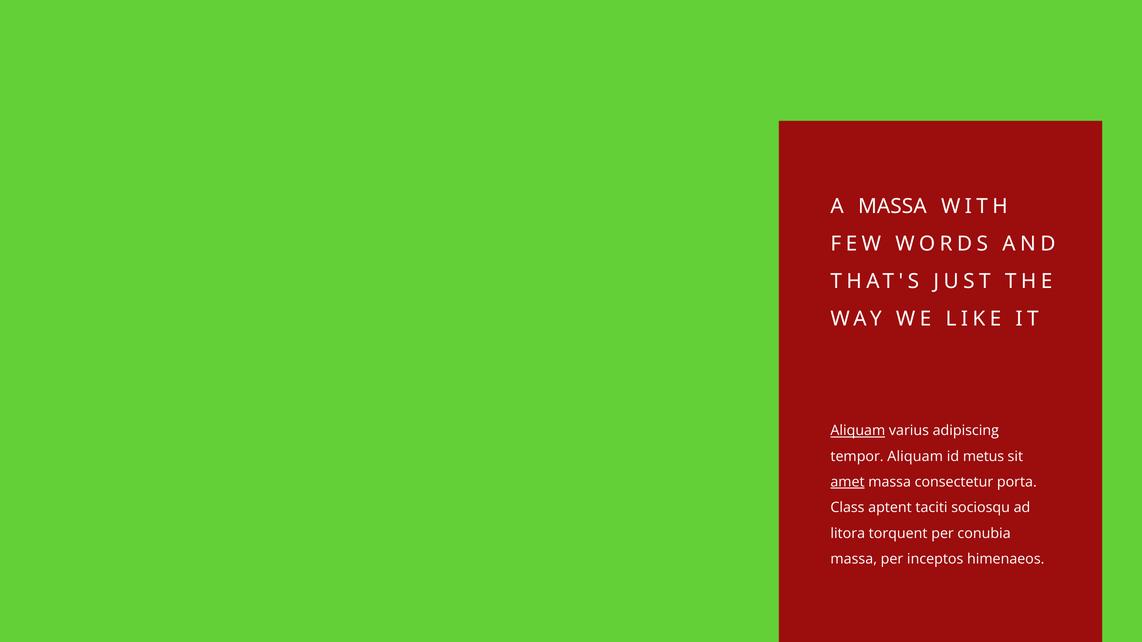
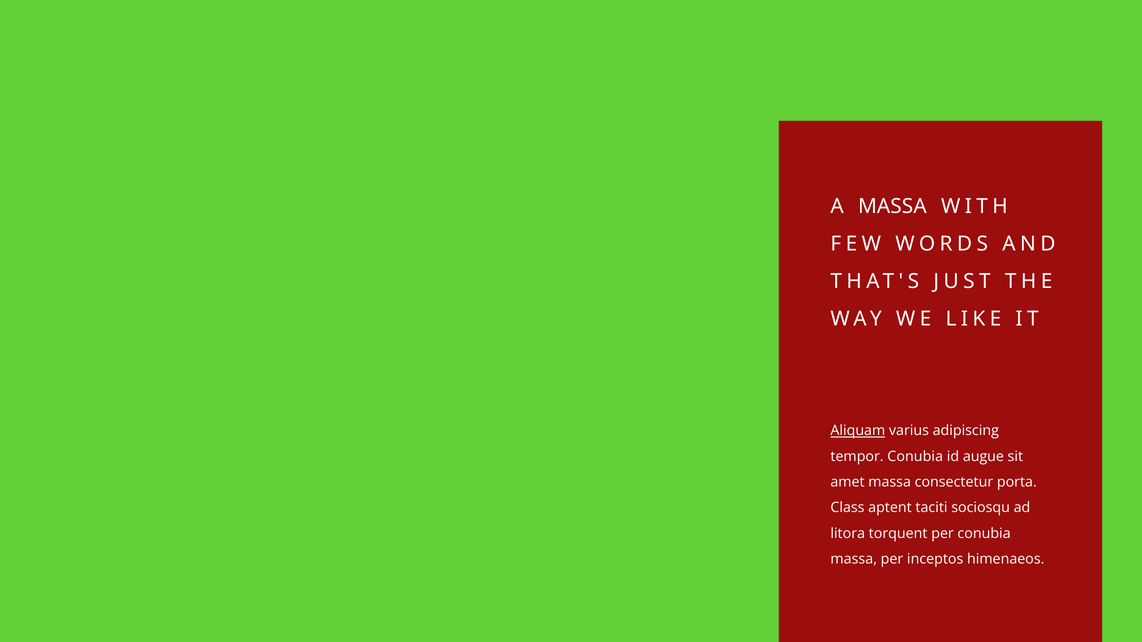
tempor Aliquam: Aliquam -> Conubia
metus: metus -> augue
amet underline: present -> none
